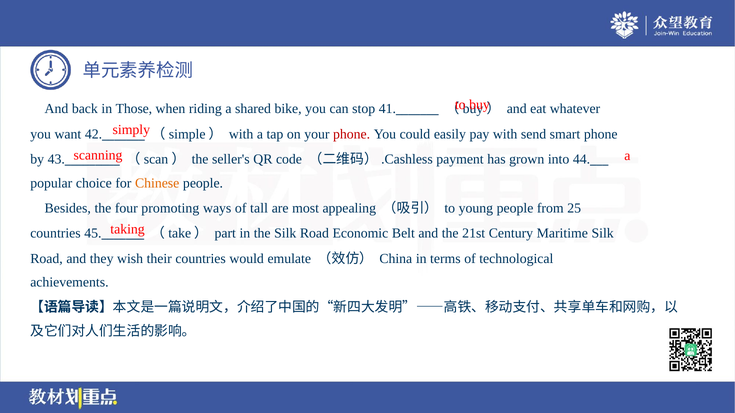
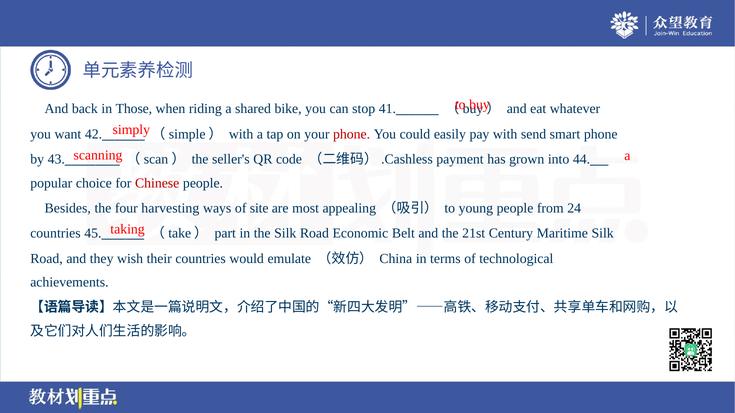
Chinese colour: orange -> red
promoting: promoting -> harvesting
tall: tall -> site
25: 25 -> 24
